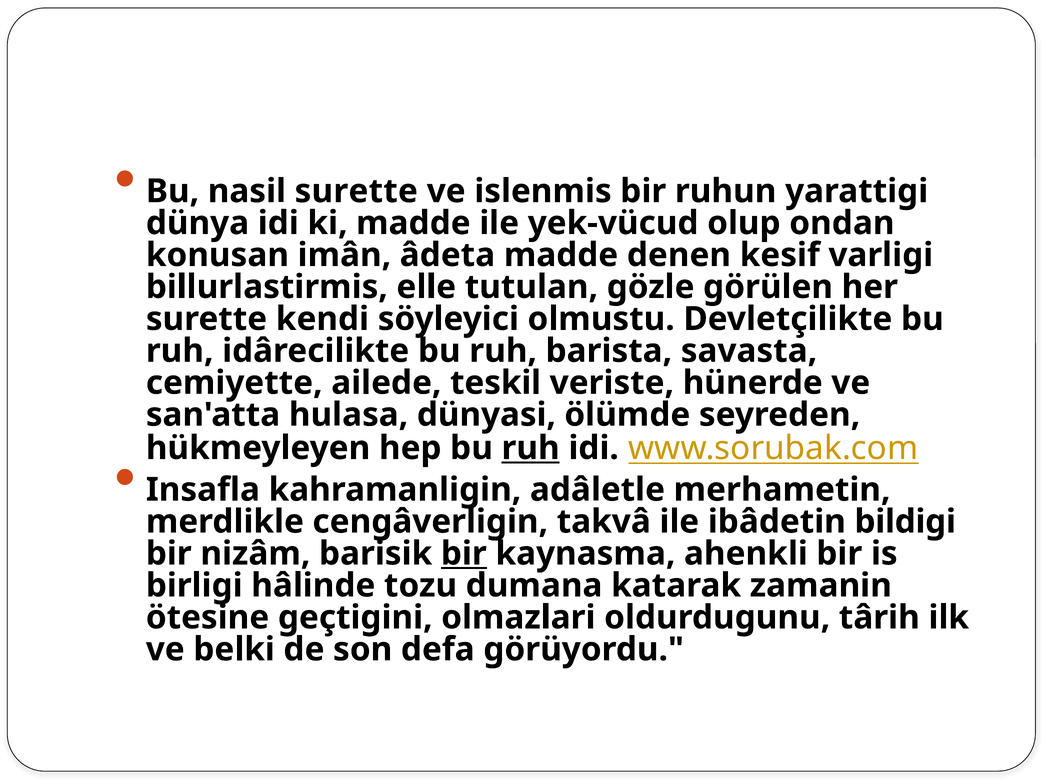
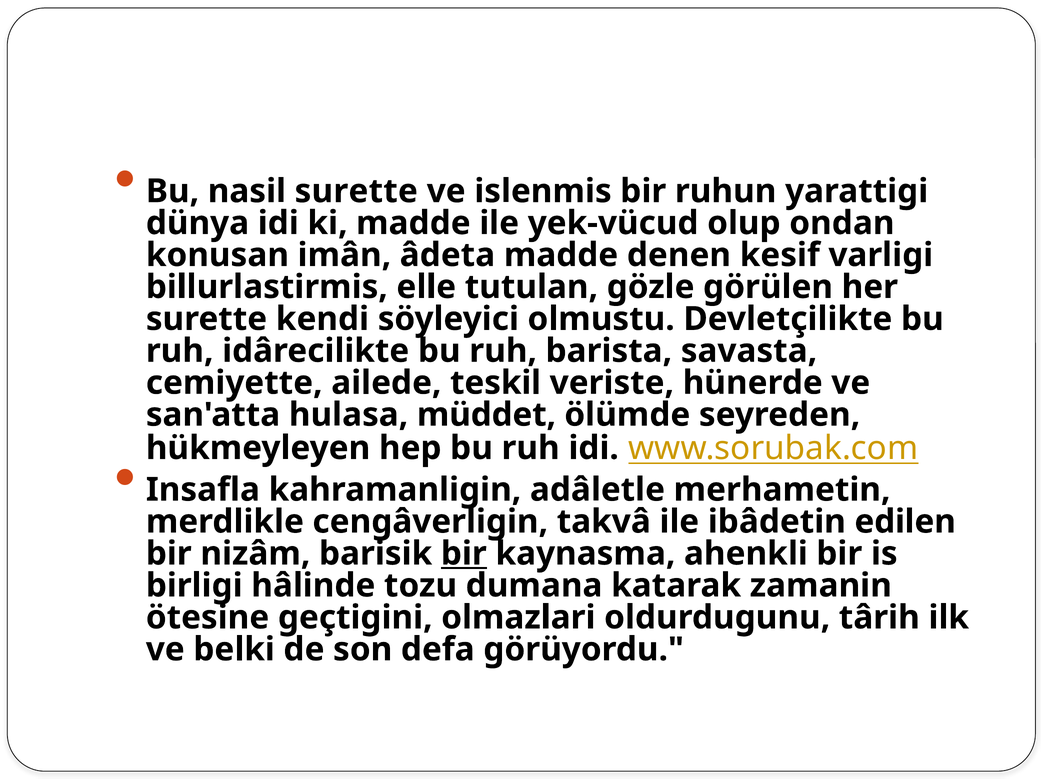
dünyasi: dünyasi -> müddet
ruh at (531, 448) underline: present -> none
bildigi: bildigi -> edilen
